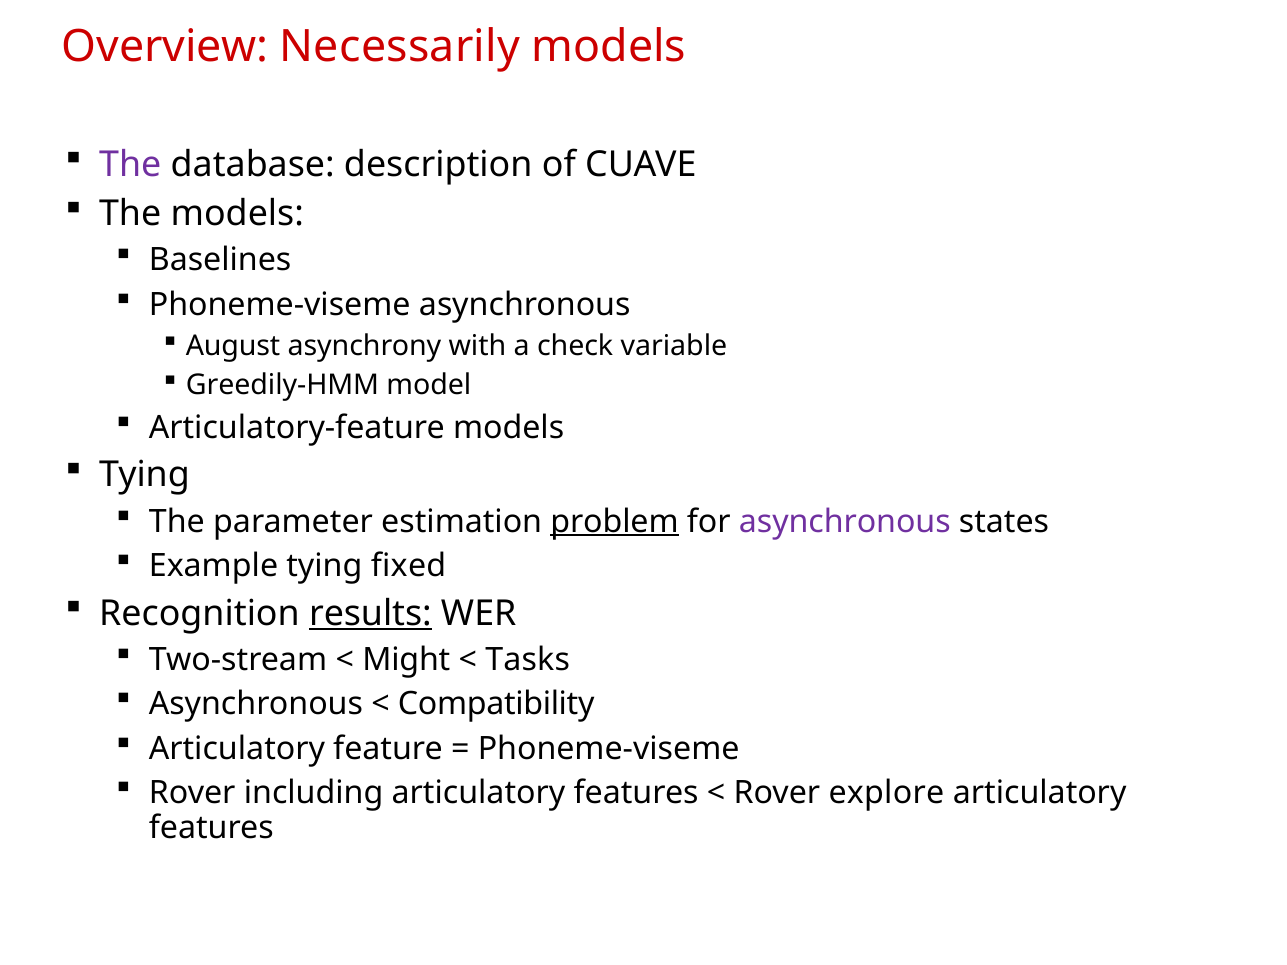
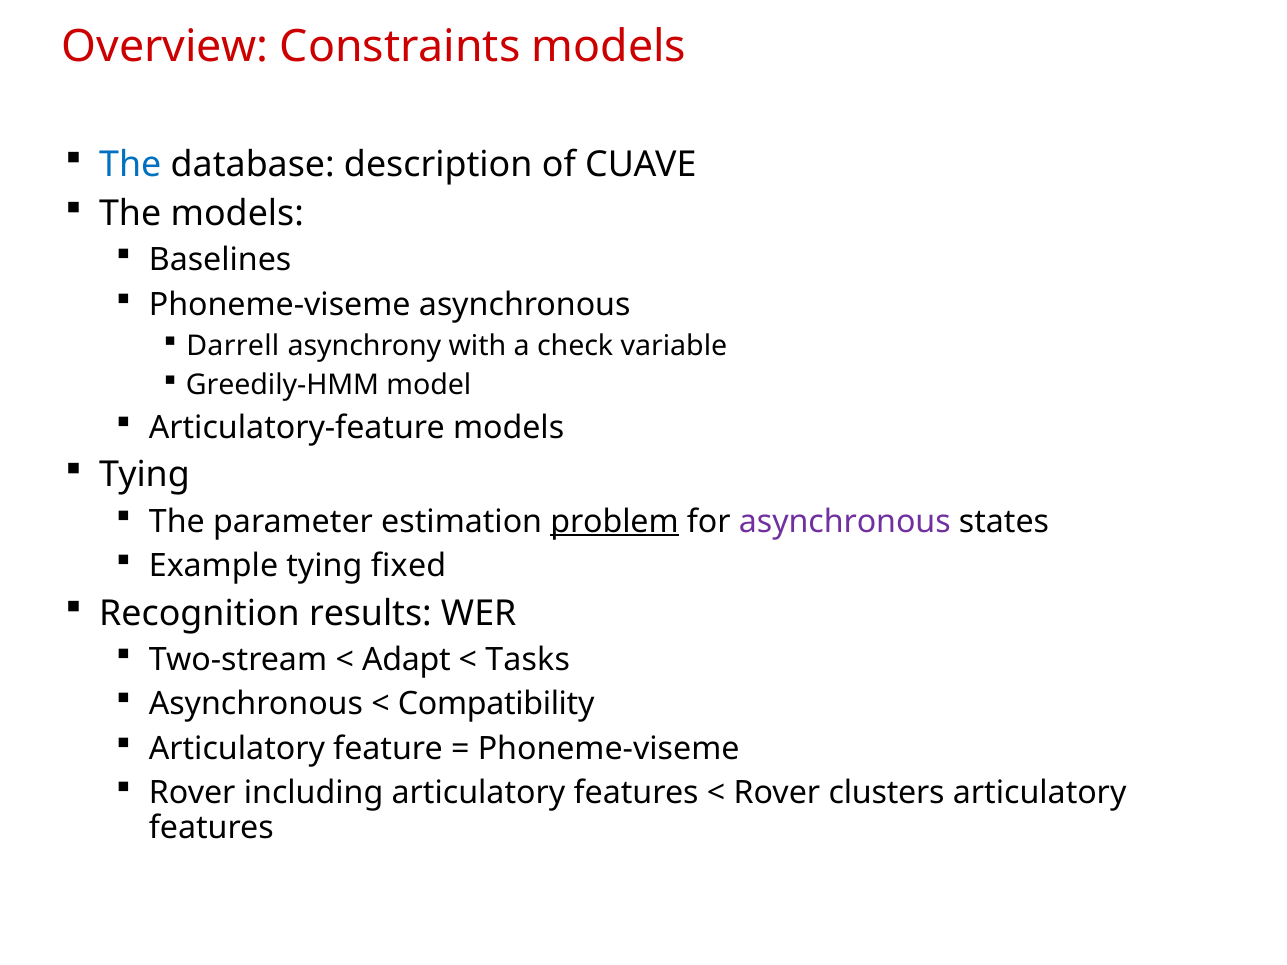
Necessarily: Necessarily -> Constraints
The at (130, 164) colour: purple -> blue
August: August -> Darrell
results underline: present -> none
Might: Might -> Adapt
explore: explore -> clusters
